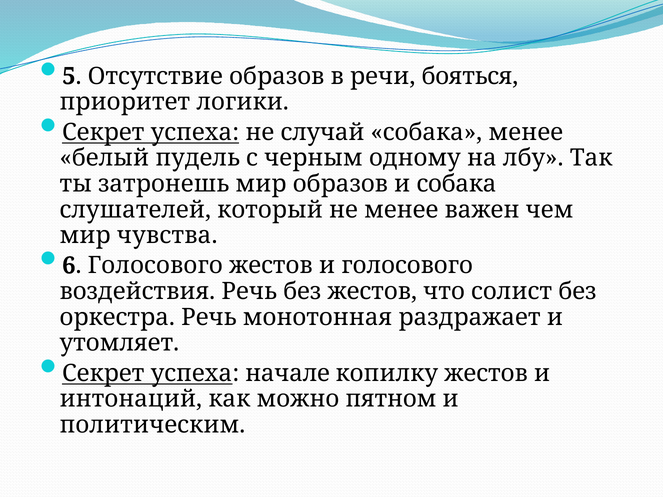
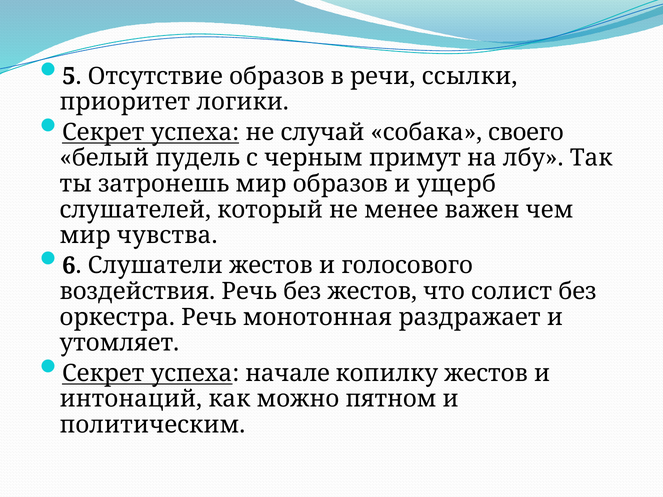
бояться: бояться -> ссылки
собака менее: менее -> своего
одному: одному -> примут
и собака: собака -> ущерб
6 Голосового: Голосового -> Слушатели
